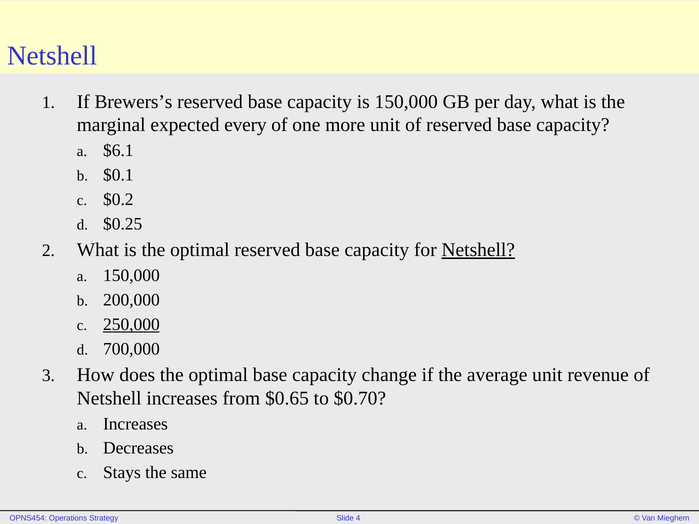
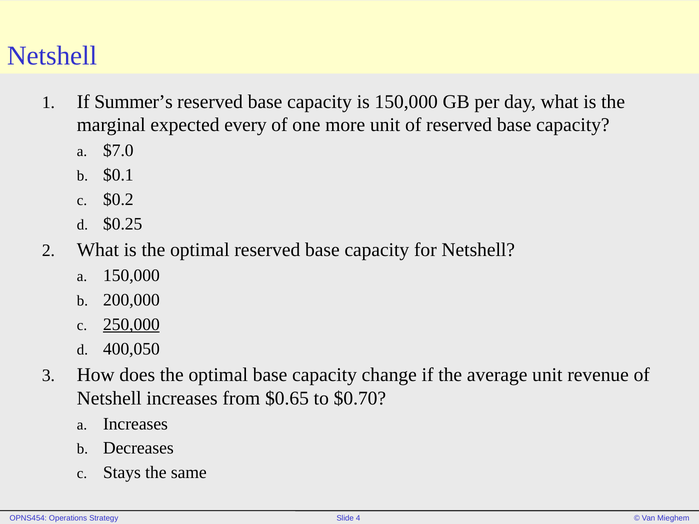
Brewers’s: Brewers’s -> Summer’s
$6.1: $6.1 -> $7.0
Netshell at (478, 250) underline: present -> none
700,000: 700,000 -> 400,050
